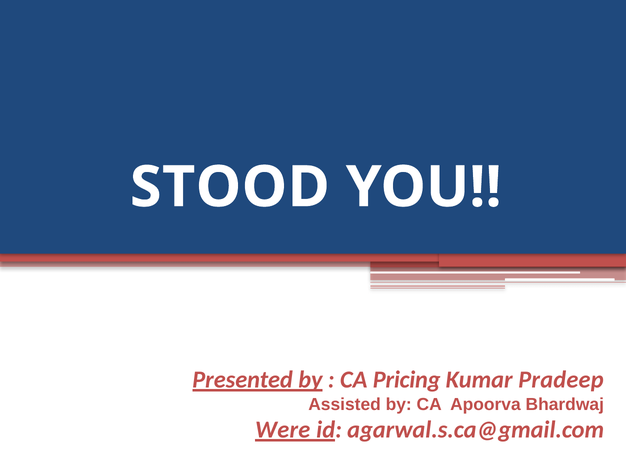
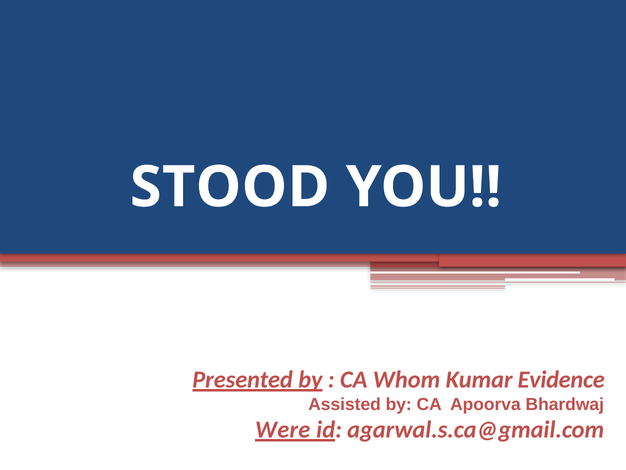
Pricing: Pricing -> Whom
Pradeep: Pradeep -> Evidence
